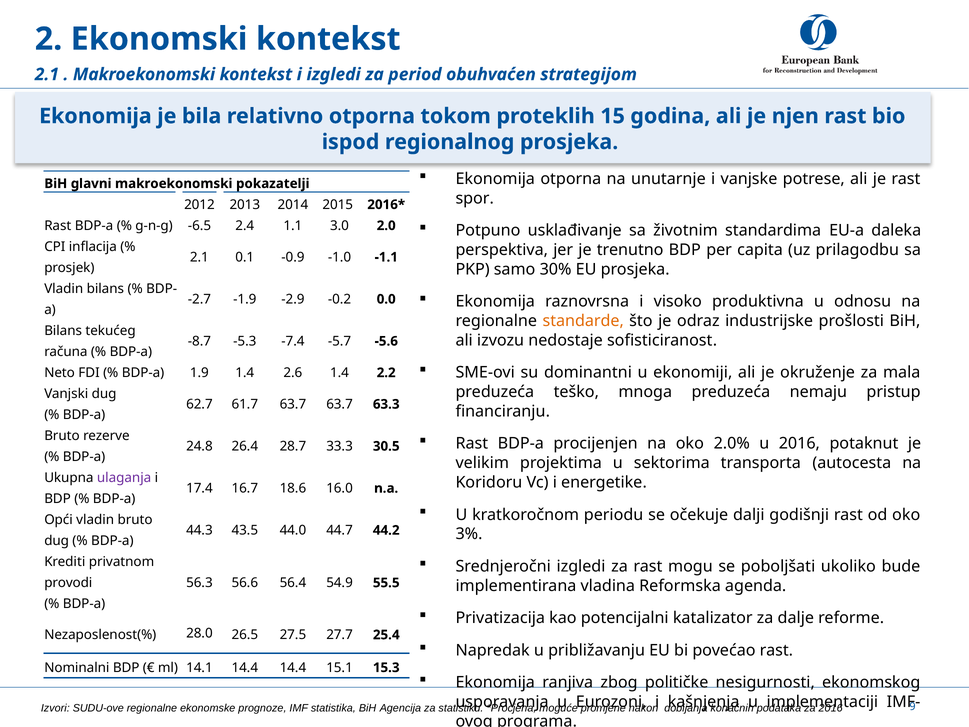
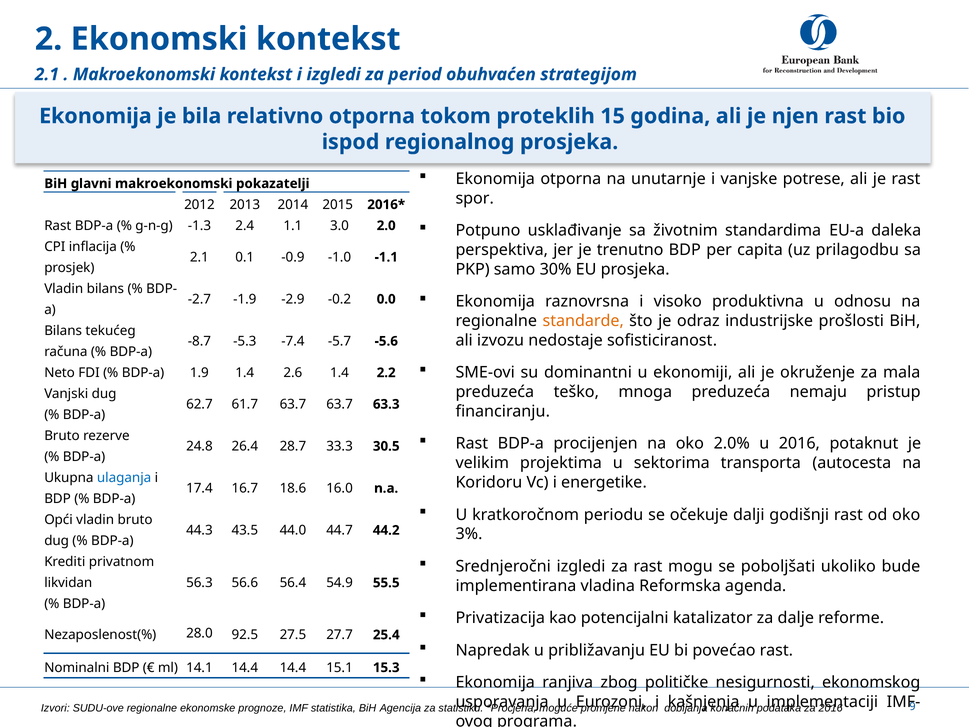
-6.5: -6.5 -> -1.3
ulaganja colour: purple -> blue
provodi: provodi -> likvidan
26.5: 26.5 -> 92.5
